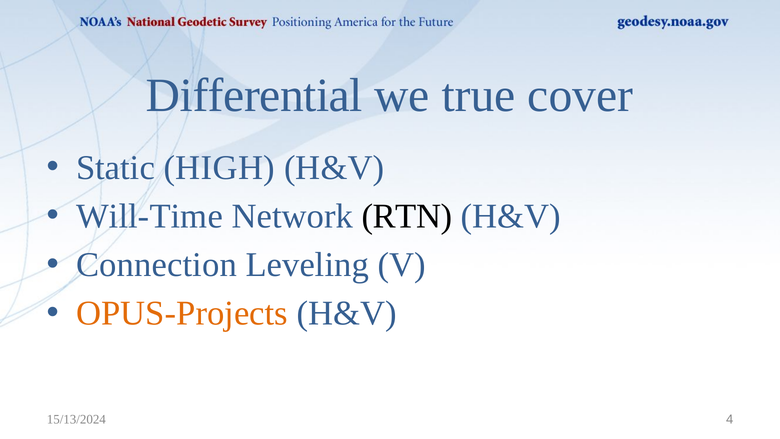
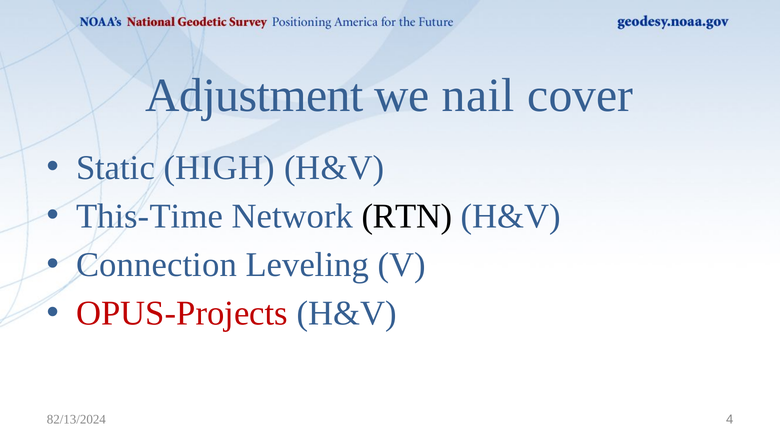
Differential: Differential -> Adjustment
true: true -> nail
Will-Time: Will-Time -> This-Time
OPUS-Projects colour: orange -> red
15/13/2024: 15/13/2024 -> 82/13/2024
